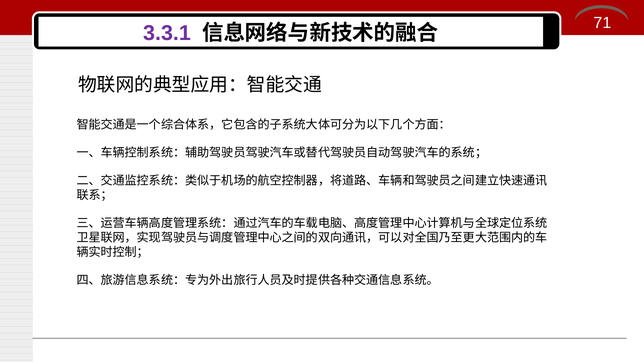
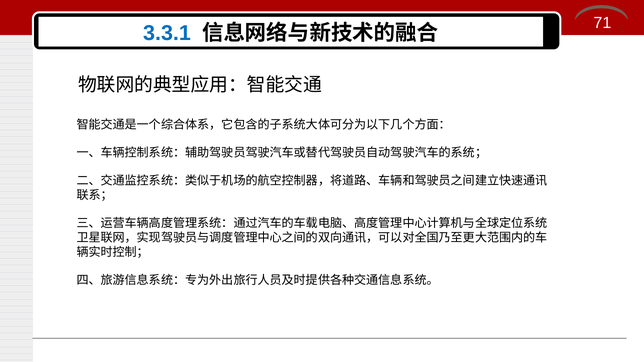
3.3.1 colour: purple -> blue
